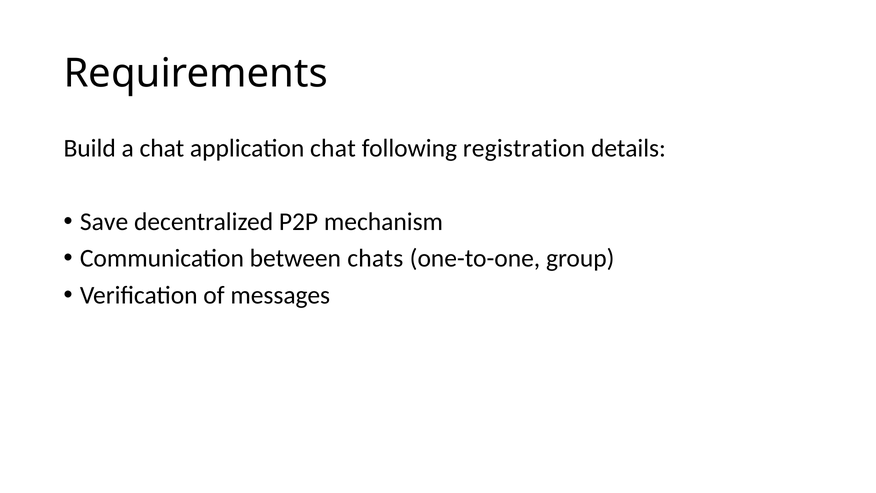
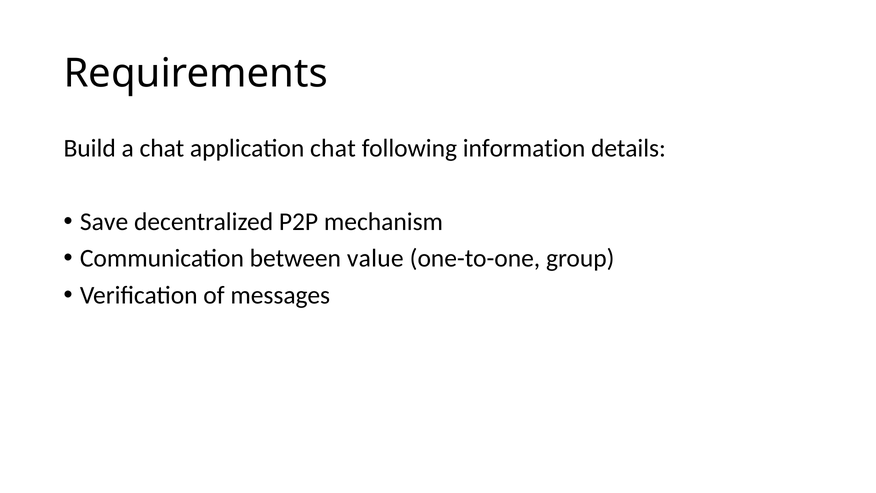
registration: registration -> information
chats: chats -> value
